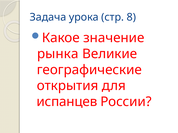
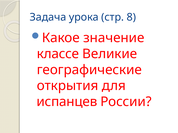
рынка: рынка -> классе
